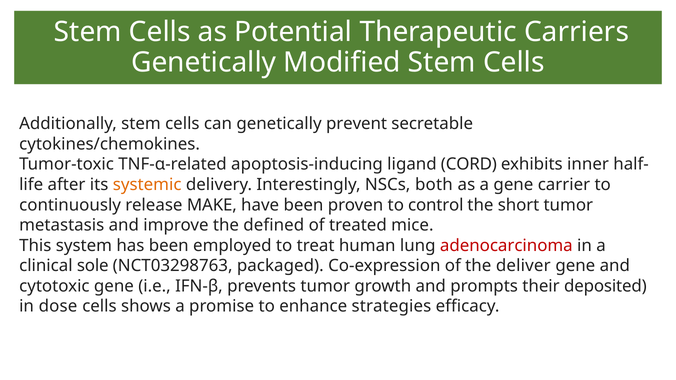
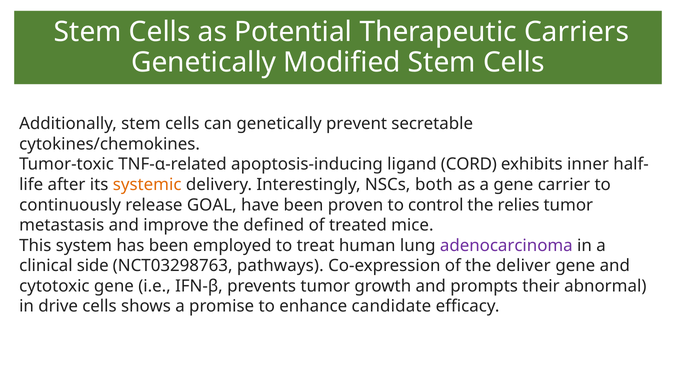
MAKE: MAKE -> GOAL
short: short -> relies
adenocarcinoma colour: red -> purple
sole: sole -> side
packaged: packaged -> pathways
deposited: deposited -> abnormal
dose: dose -> drive
strategies: strategies -> candidate
